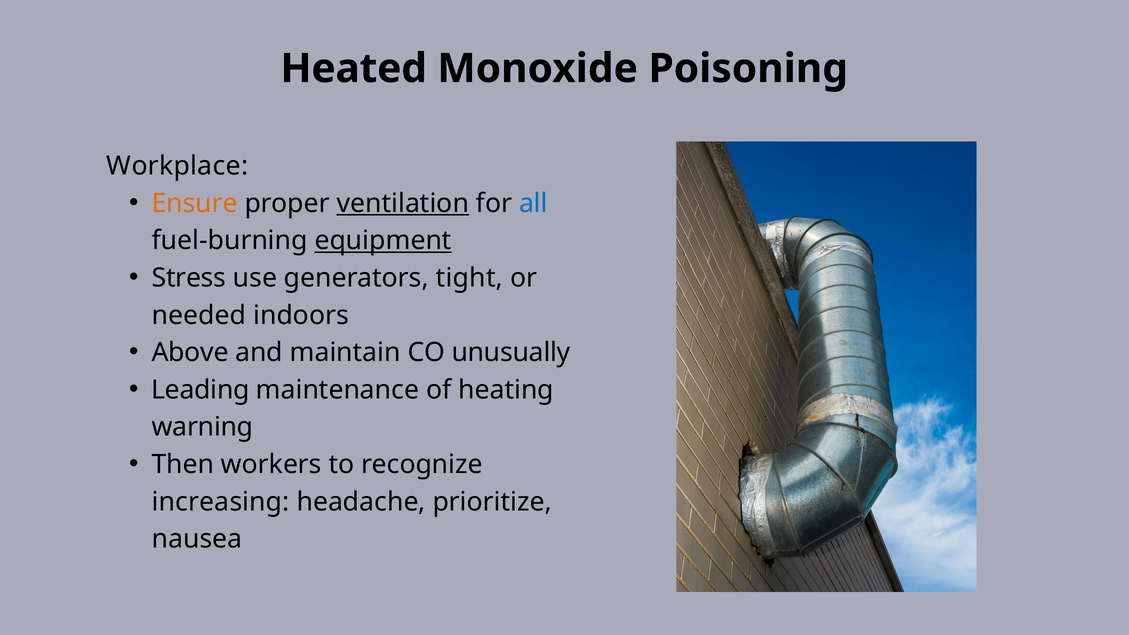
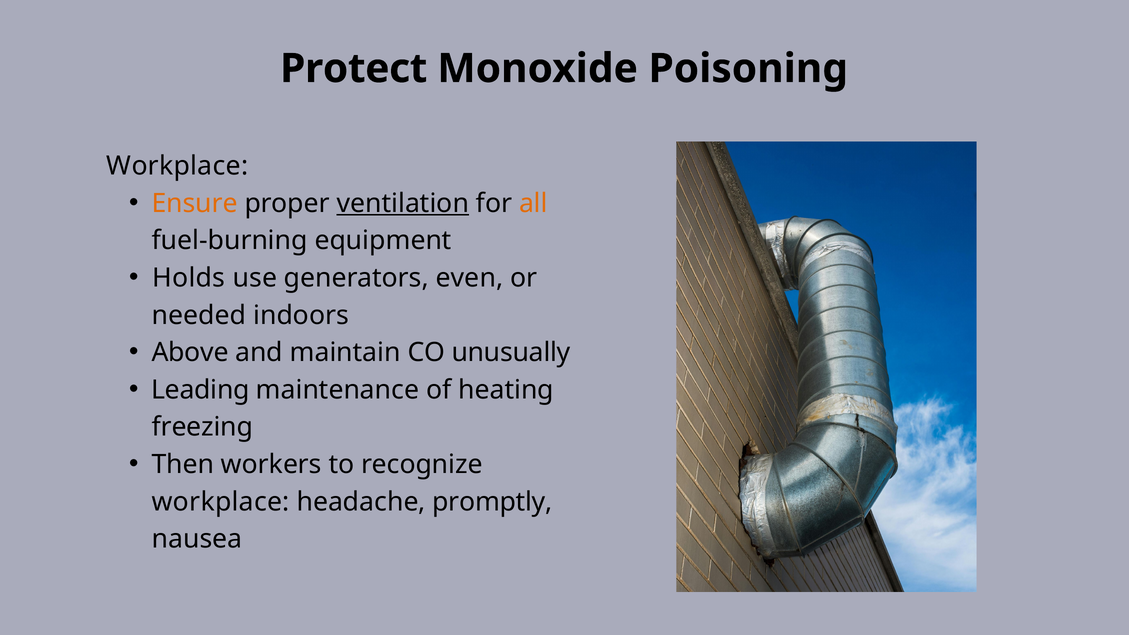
Heated: Heated -> Protect
all colour: blue -> orange
equipment underline: present -> none
Stress: Stress -> Holds
tight: tight -> even
warning: warning -> freezing
increasing at (221, 502): increasing -> workplace
prioritize: prioritize -> promptly
